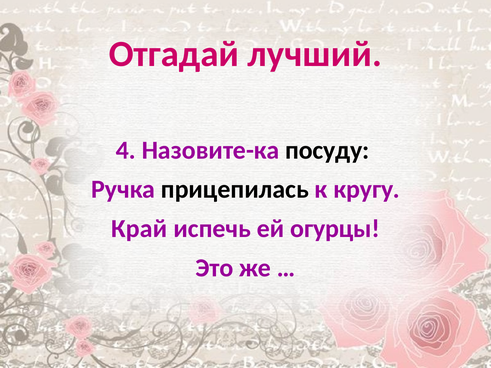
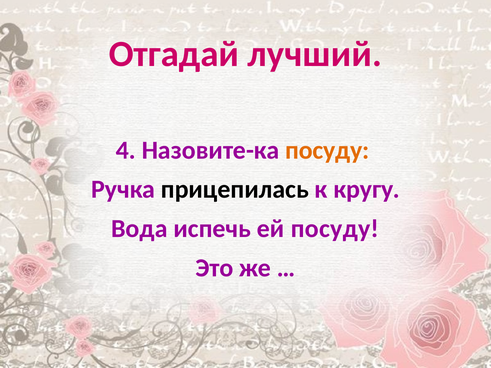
посуду at (327, 150) colour: black -> orange
Край: Край -> Вода
ей огурцы: огурцы -> посуду
